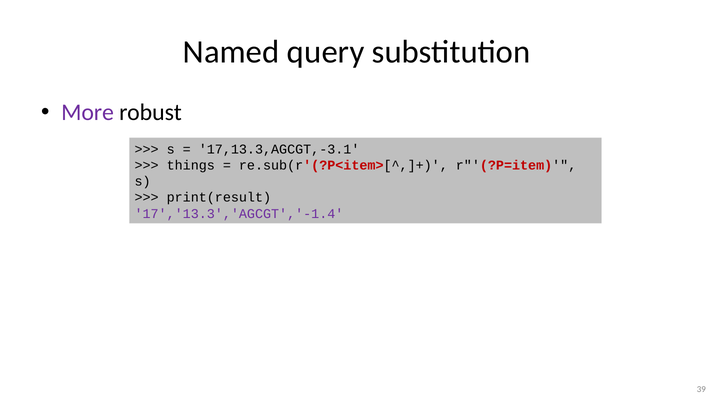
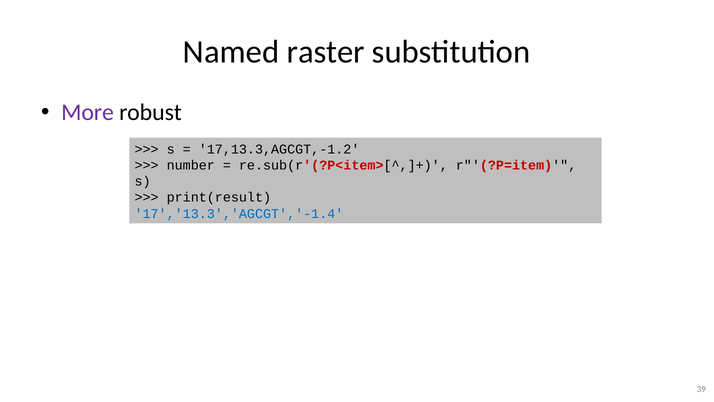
query: query -> raster
17,13.3,AGCGT,-3.1: 17,13.3,AGCGT,-3.1 -> 17,13.3,AGCGT,-1.2
things: things -> number
17','13.3','AGCGT','-1.4 colour: purple -> blue
